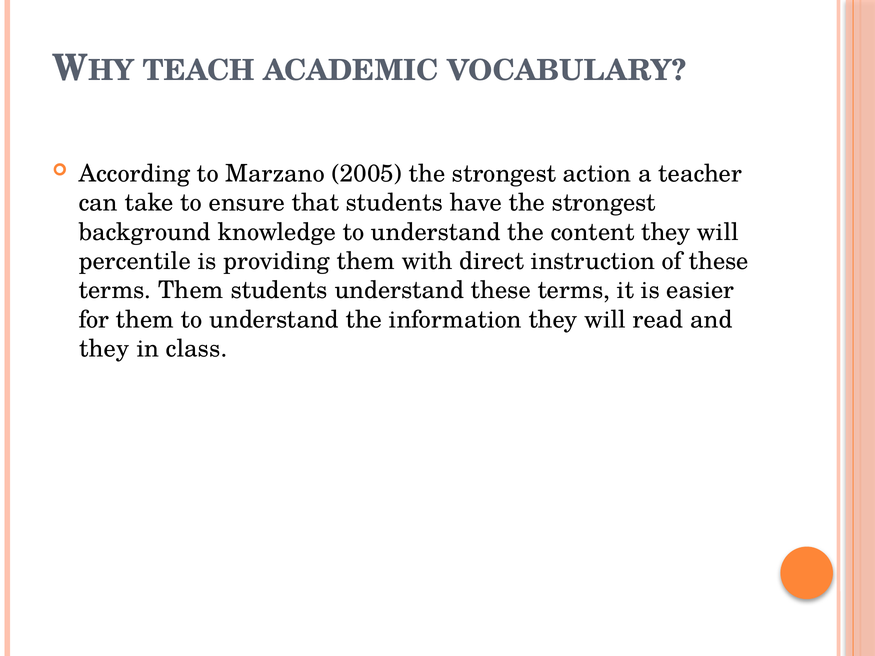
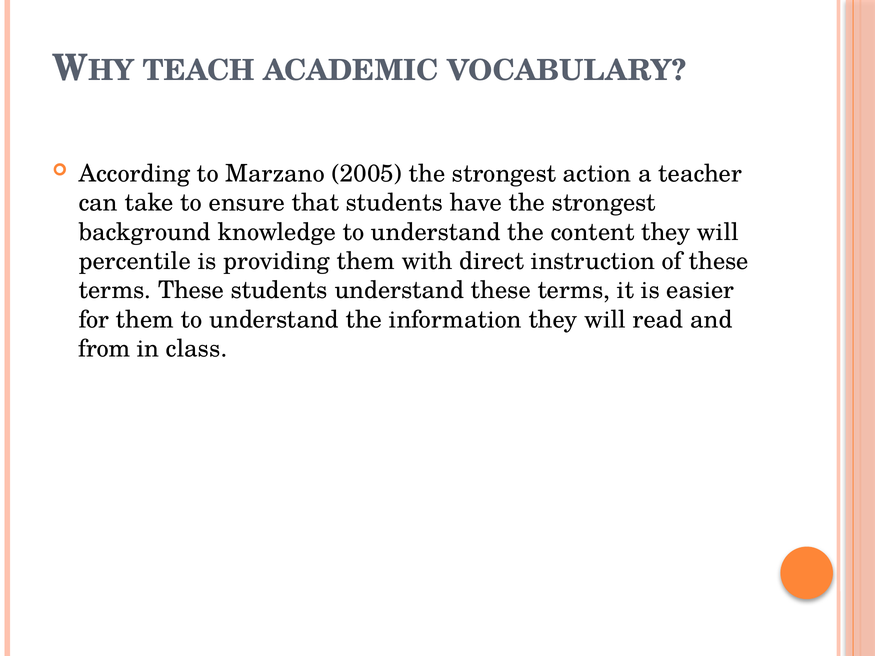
terms Them: Them -> These
they at (104, 349): they -> from
